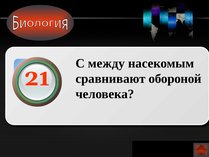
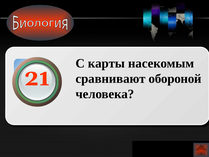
между: между -> карты
